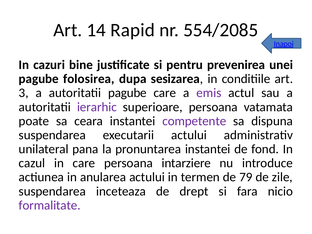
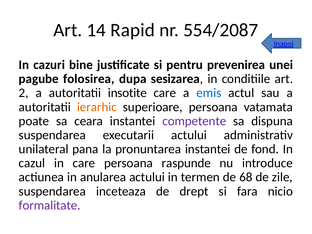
554/2085: 554/2085 -> 554/2087
3: 3 -> 2
autoritatii pagube: pagube -> insotite
emis colour: purple -> blue
ierarhic colour: purple -> orange
intarziere: intarziere -> raspunde
79: 79 -> 68
